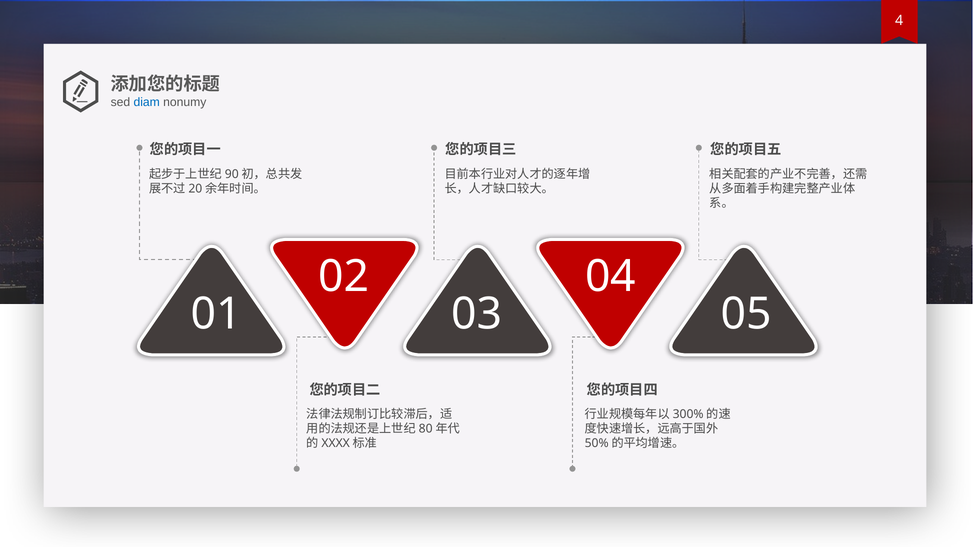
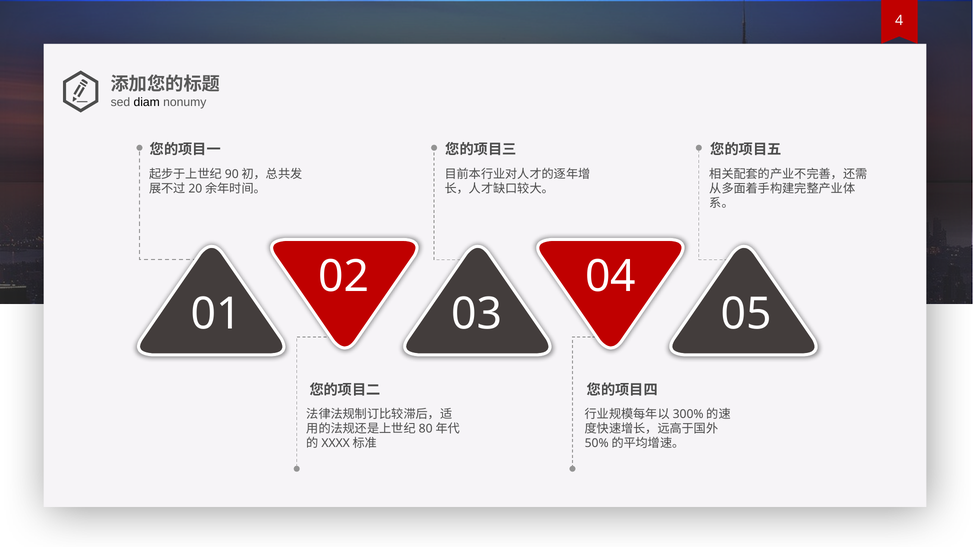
diam colour: blue -> black
